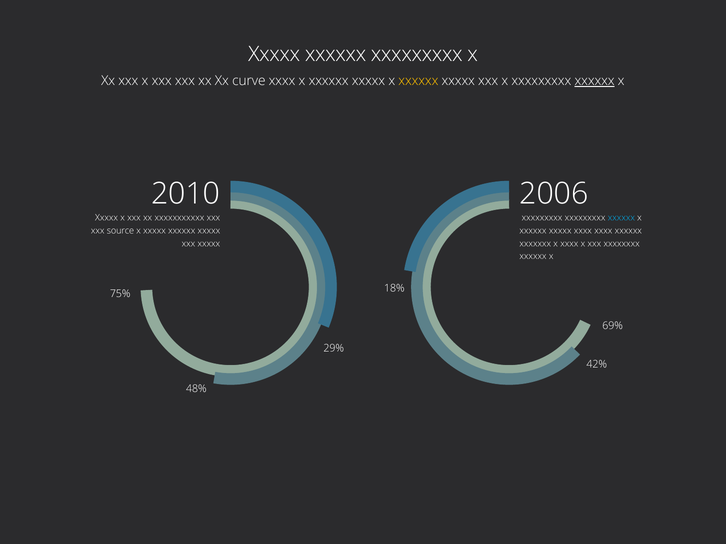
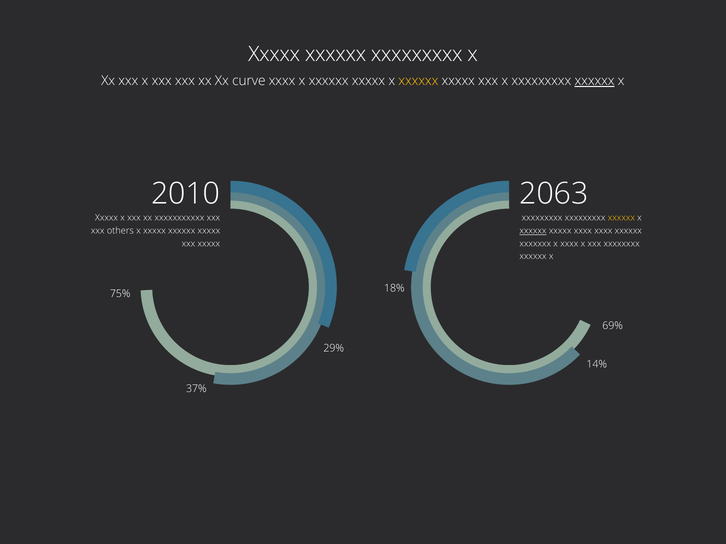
2006: 2006 -> 2063
xxxxxx at (621, 218) colour: light blue -> yellow
source: source -> others
xxxxxx at (533, 231) underline: none -> present
42%: 42% -> 14%
48%: 48% -> 37%
